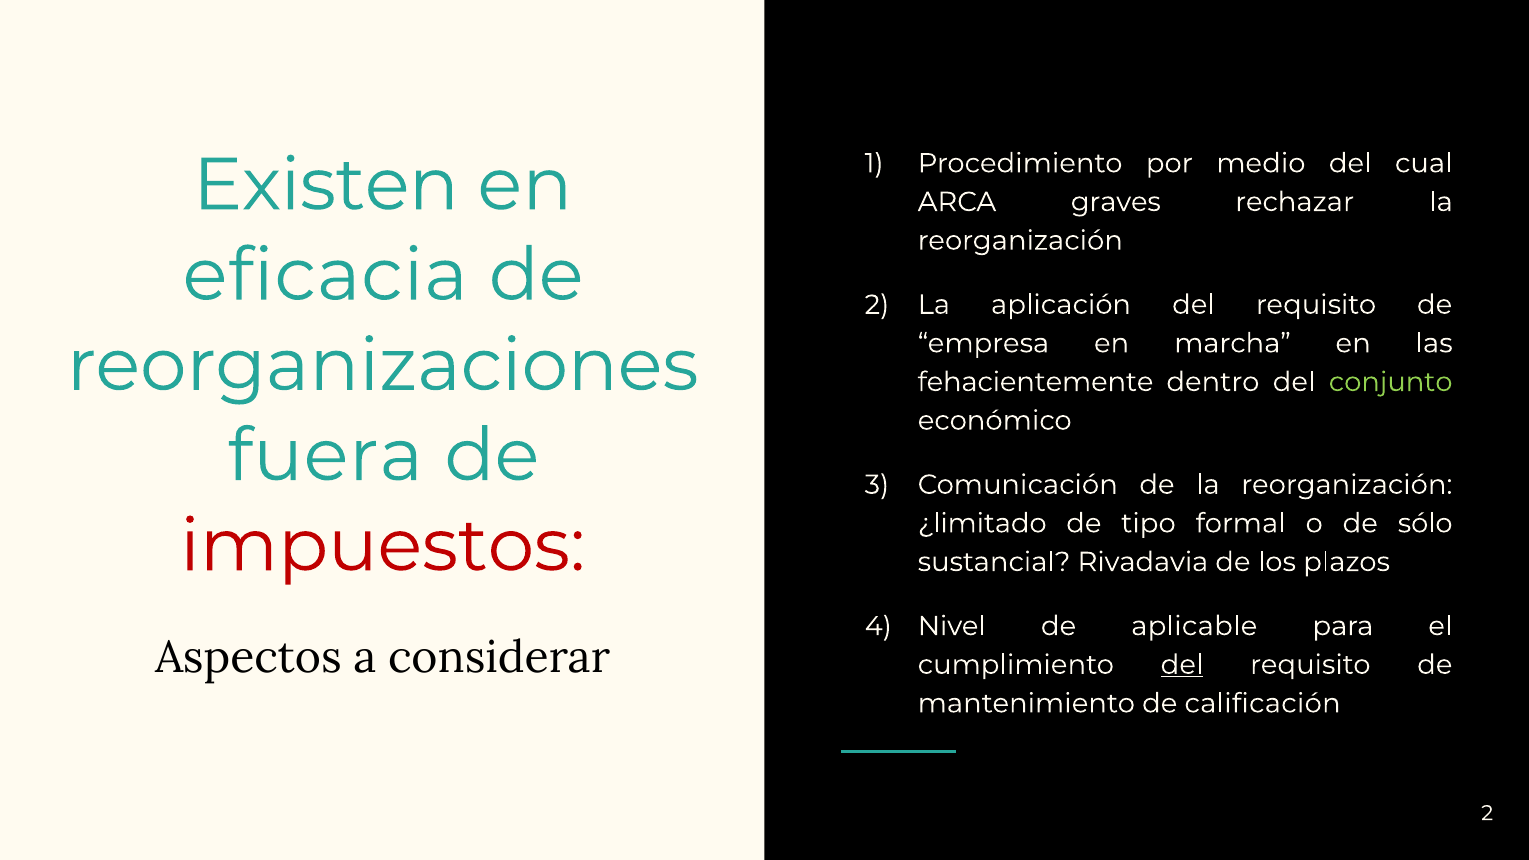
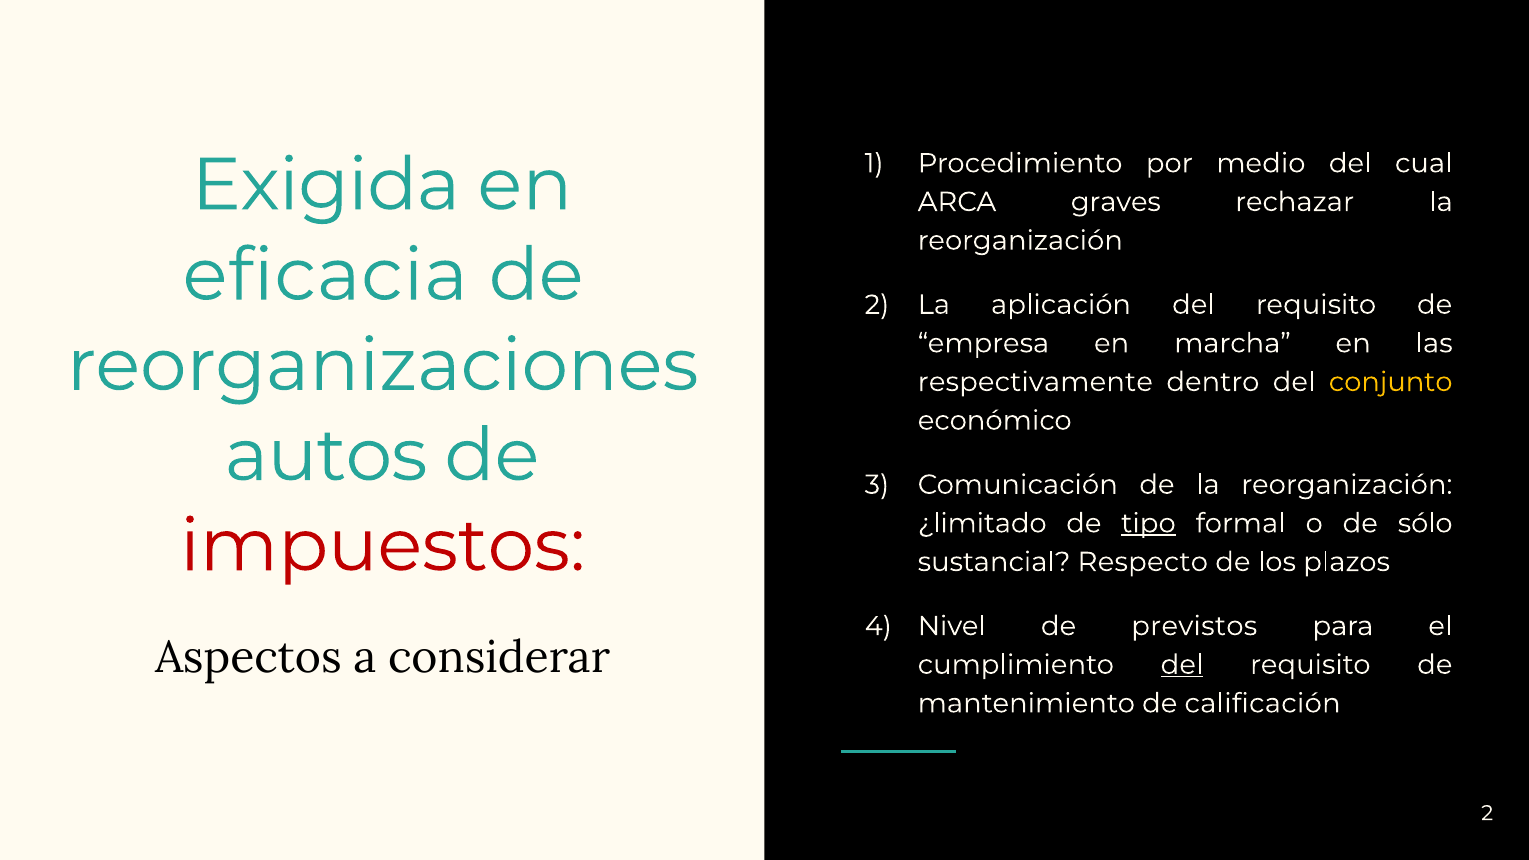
Existen: Existen -> Exigida
fehacientemente: fehacientemente -> respectivamente
conjunto colour: light green -> yellow
fuera: fuera -> autos
tipo underline: none -> present
Rivadavia: Rivadavia -> Respecto
aplicable: aplicable -> previstos
